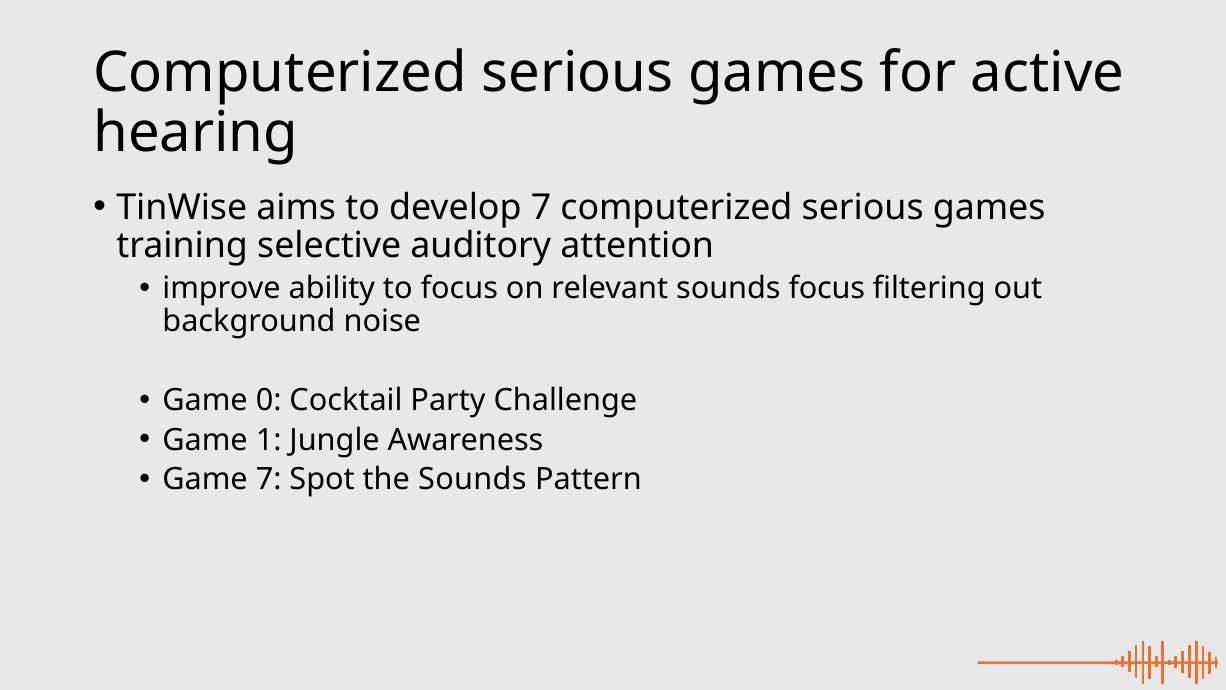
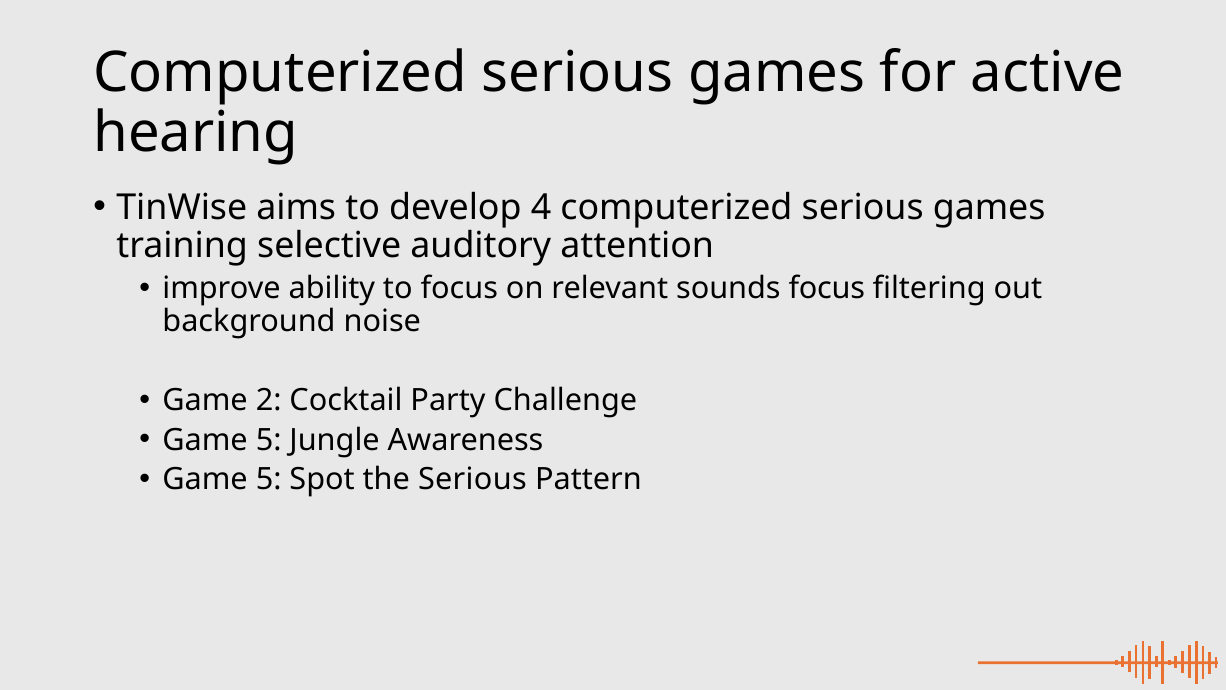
develop 7: 7 -> 4
0: 0 -> 2
1 at (269, 440): 1 -> 5
7 at (269, 479): 7 -> 5
the Sounds: Sounds -> Serious
